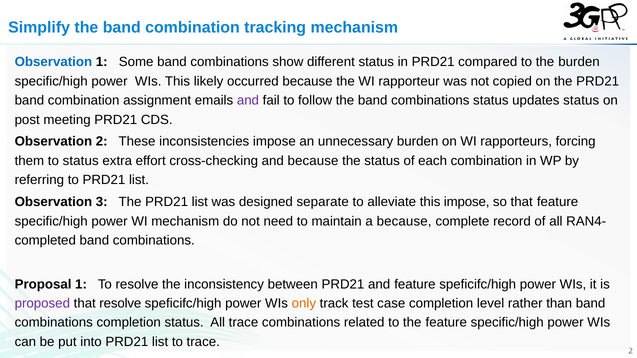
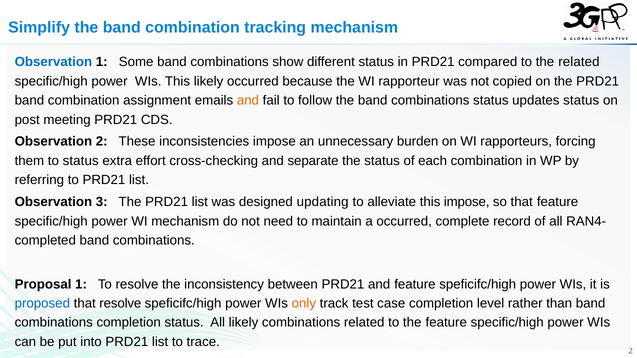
the burden: burden -> related
and at (248, 101) colour: purple -> orange
and because: because -> separate
separate: separate -> updating
a because: because -> occurred
proposed colour: purple -> blue
All trace: trace -> likely
